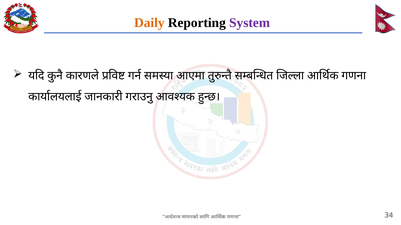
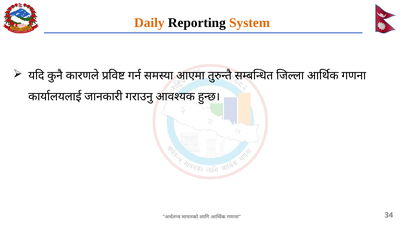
System colour: purple -> orange
